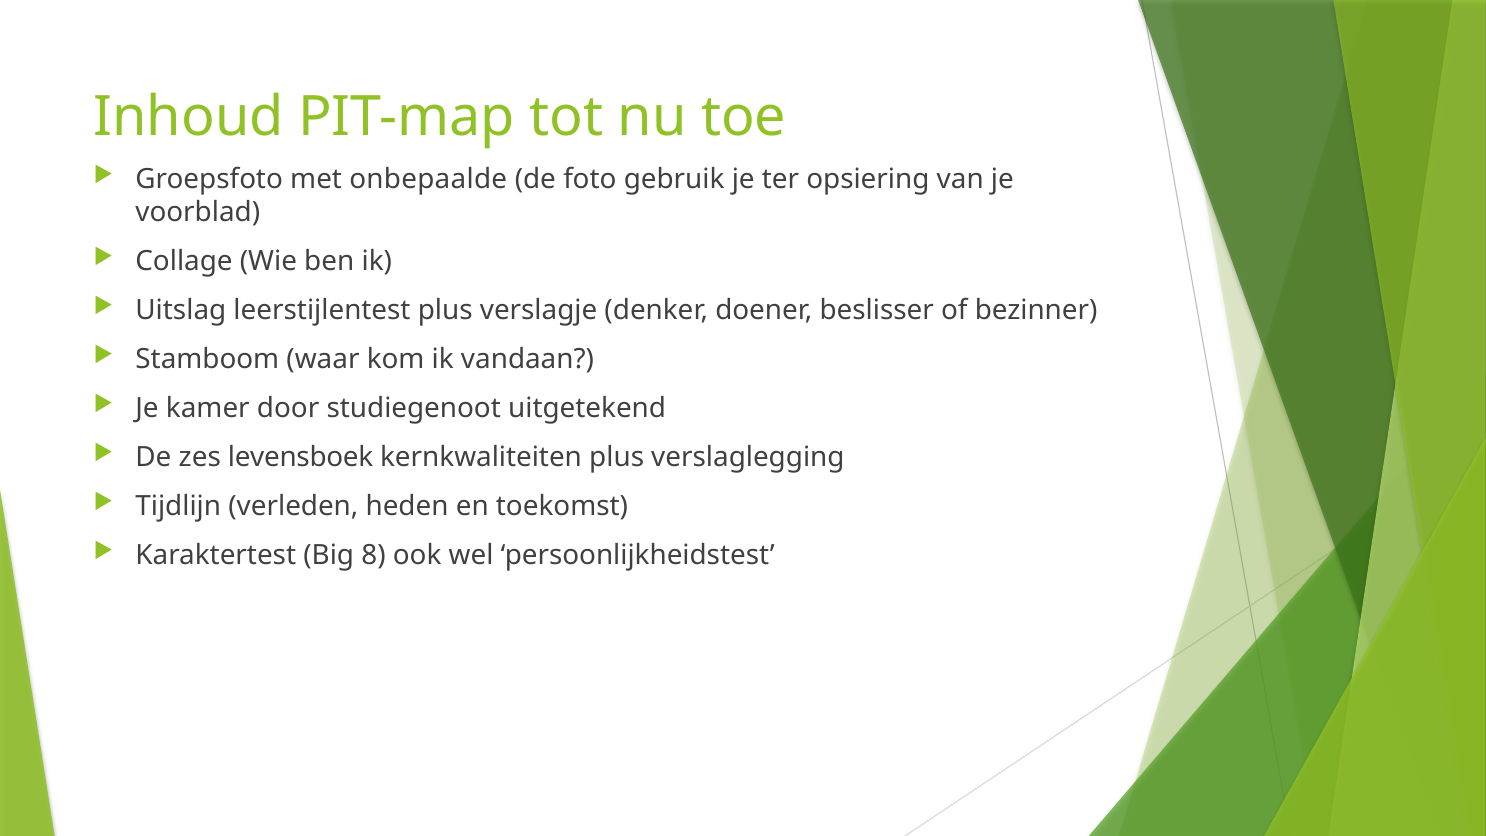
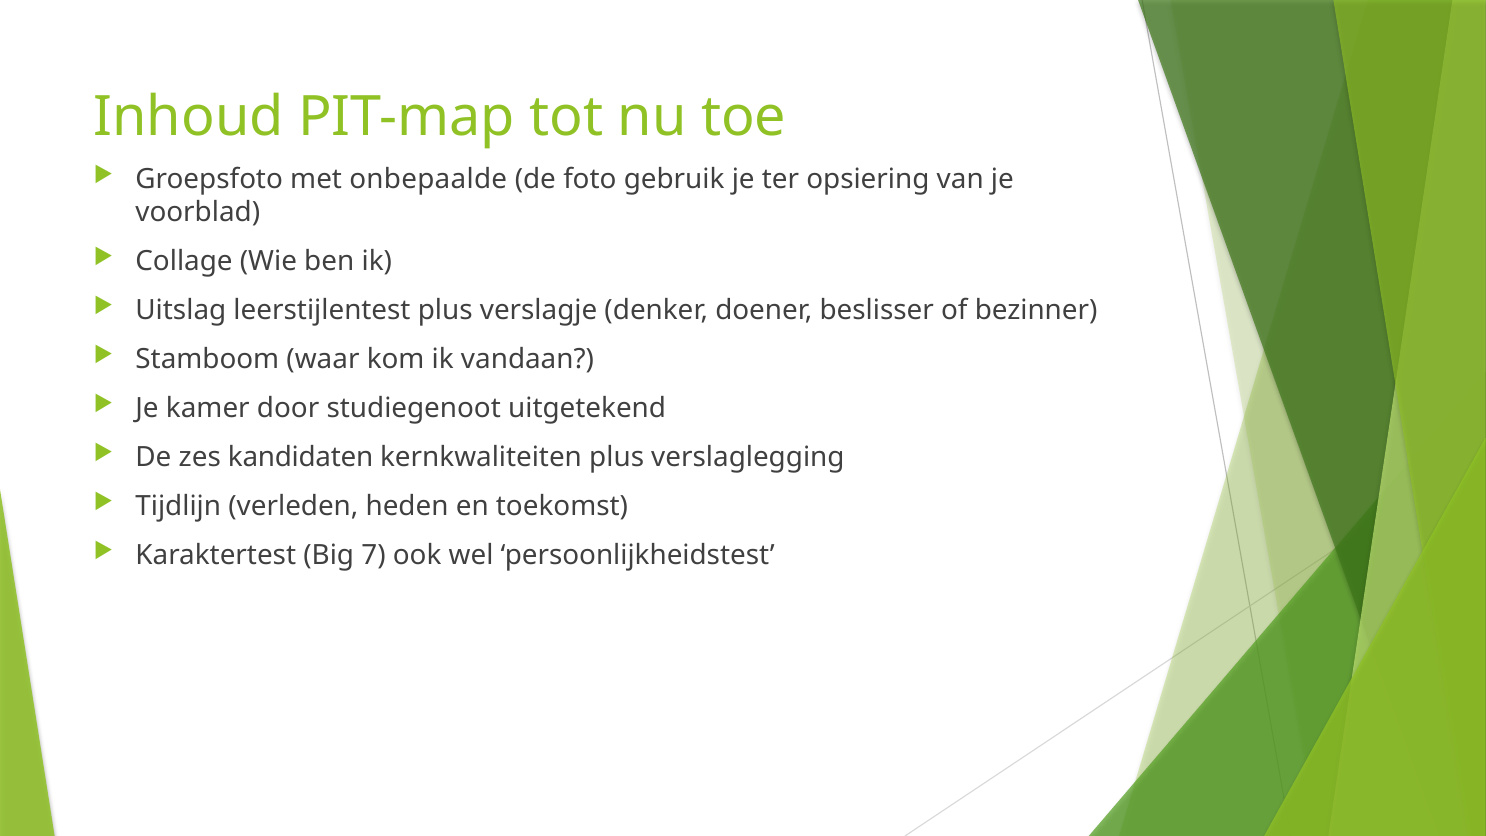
levensboek: levensboek -> kandidaten
8: 8 -> 7
